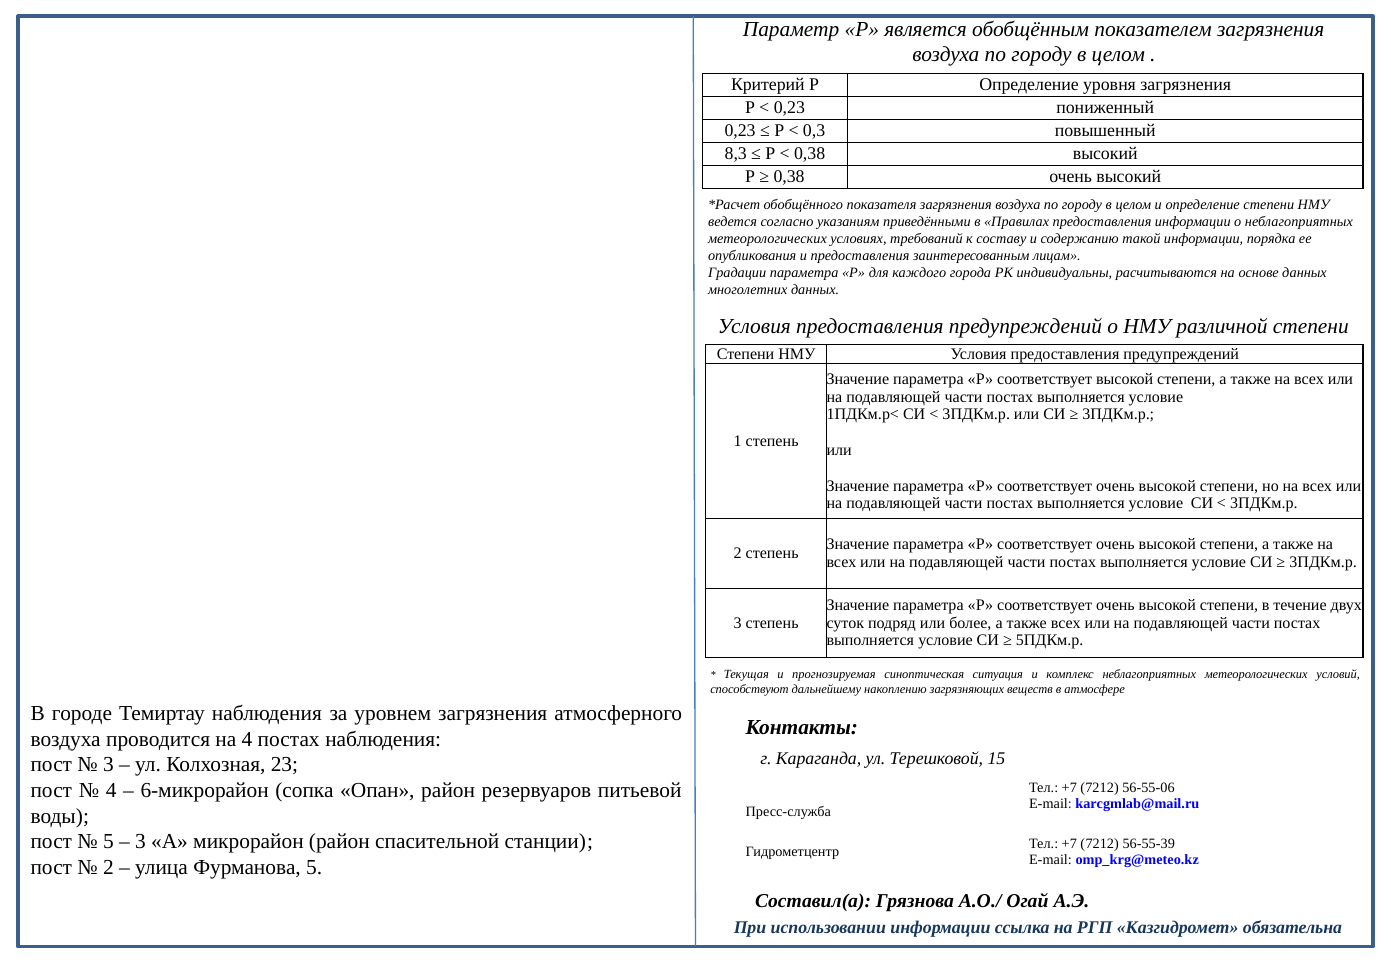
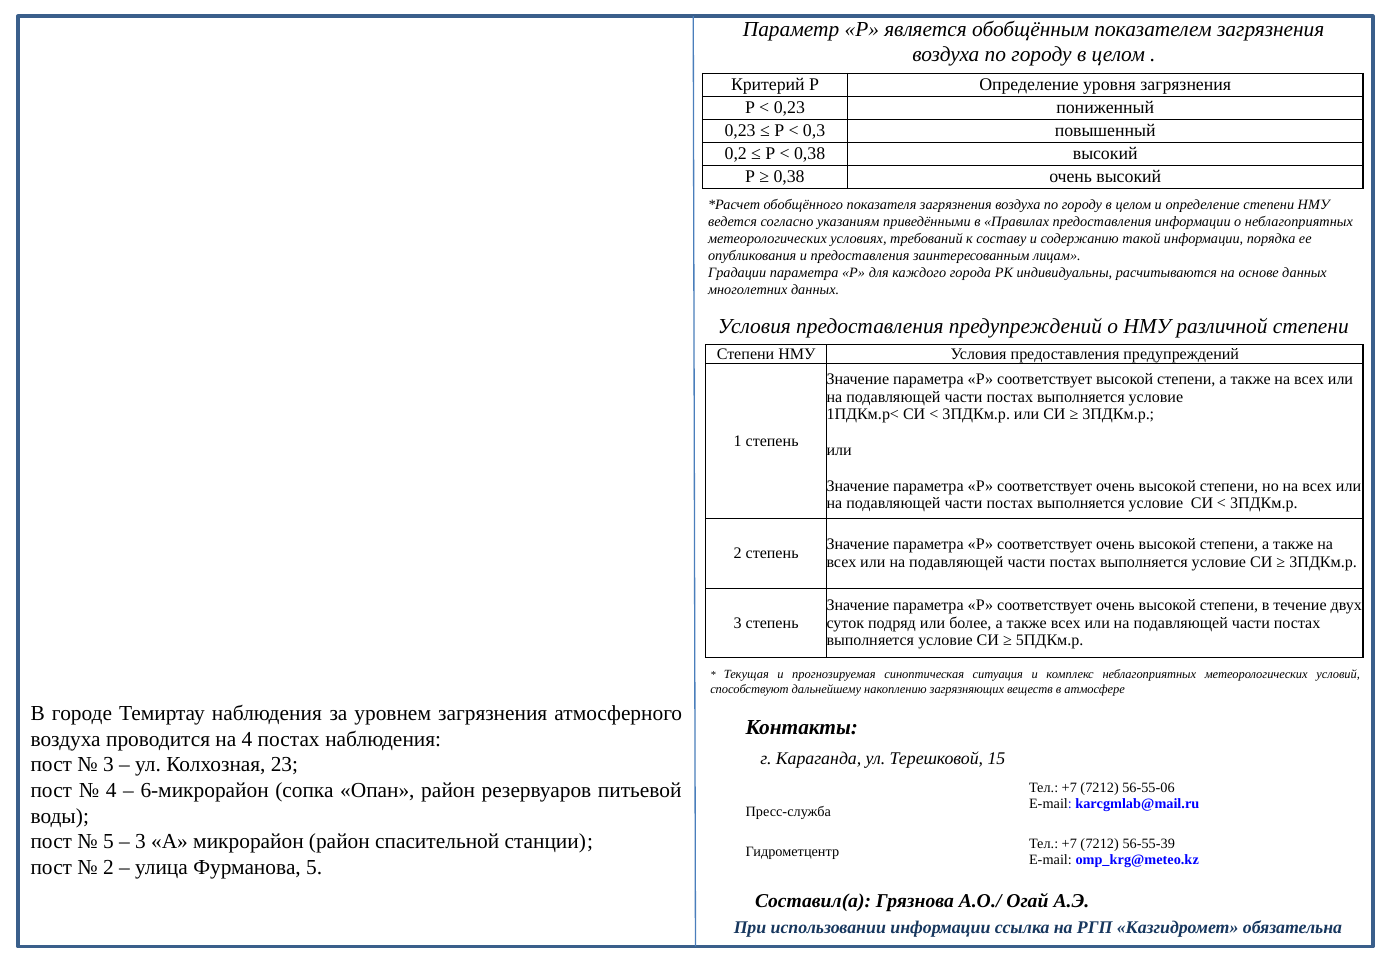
8,3: 8,3 -> 0,2
